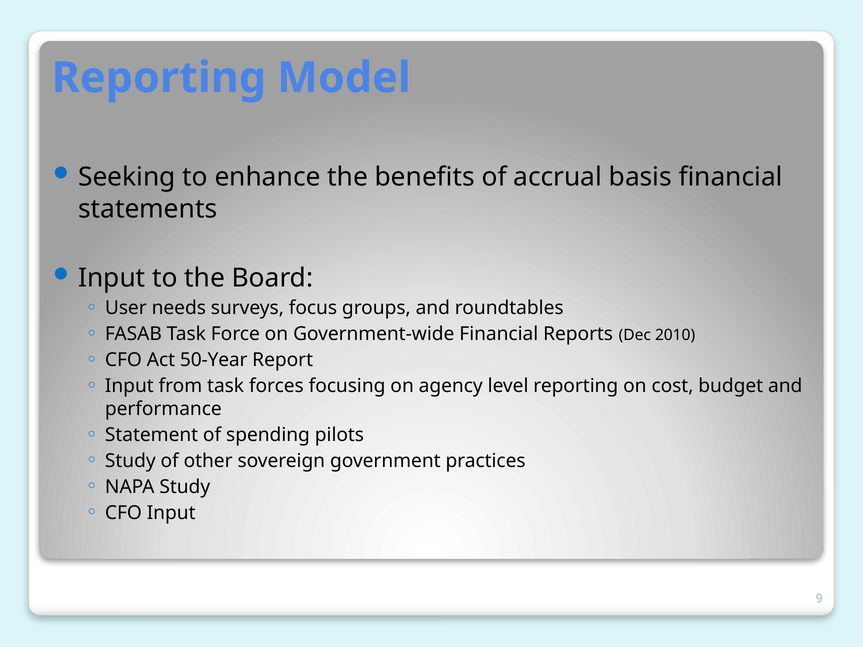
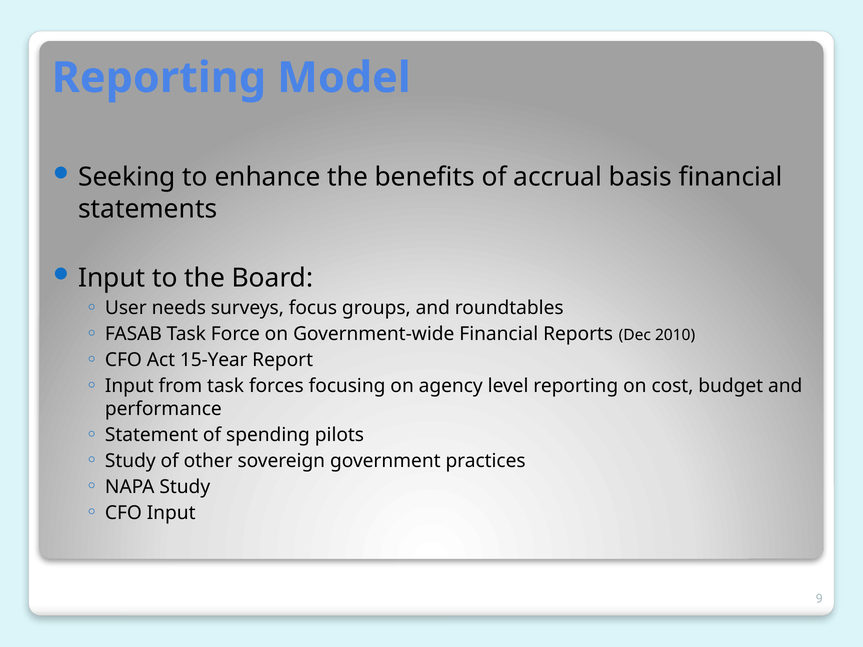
50-Year: 50-Year -> 15-Year
